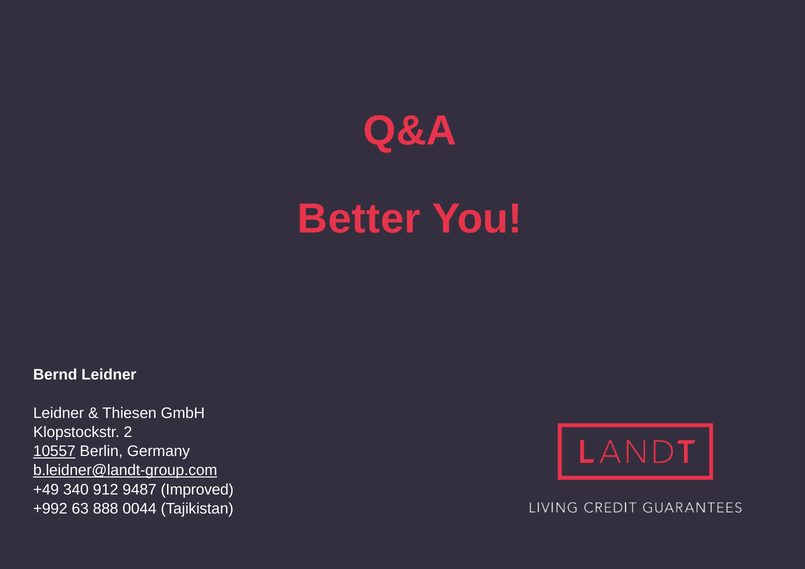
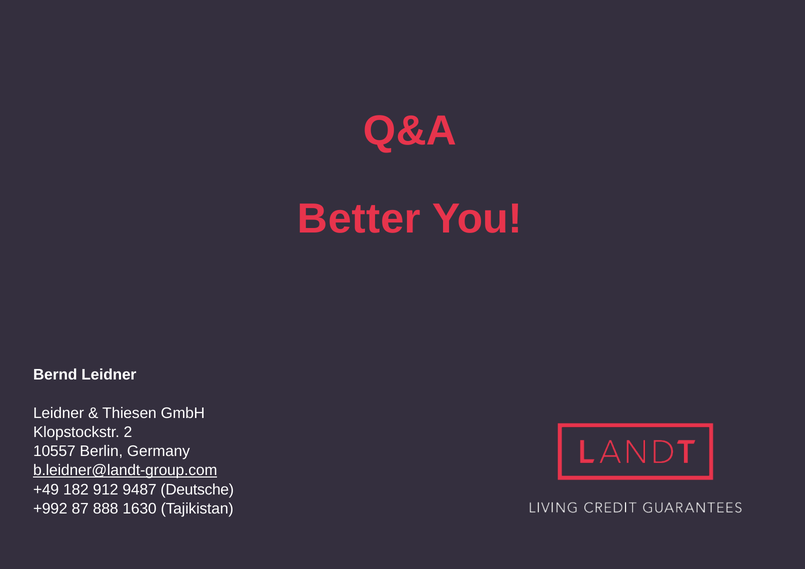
10557 underline: present -> none
340: 340 -> 182
Improved: Improved -> Deutsche
63: 63 -> 87
0044: 0044 -> 1630
